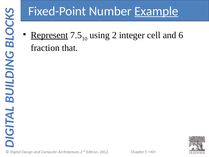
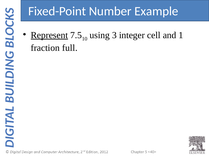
Example underline: present -> none
2: 2 -> 3
6: 6 -> 1
that: that -> full
